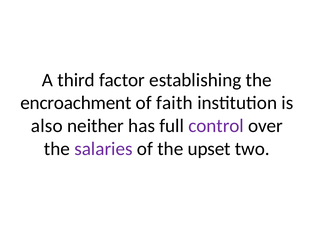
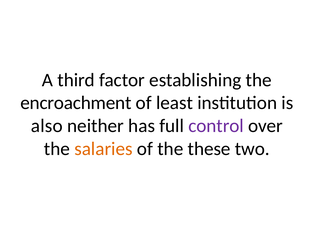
faith: faith -> least
salaries colour: purple -> orange
upset: upset -> these
